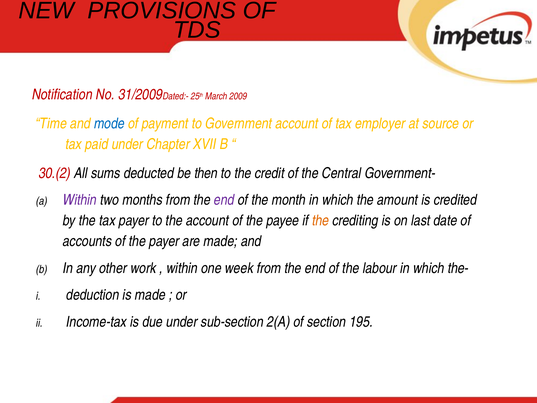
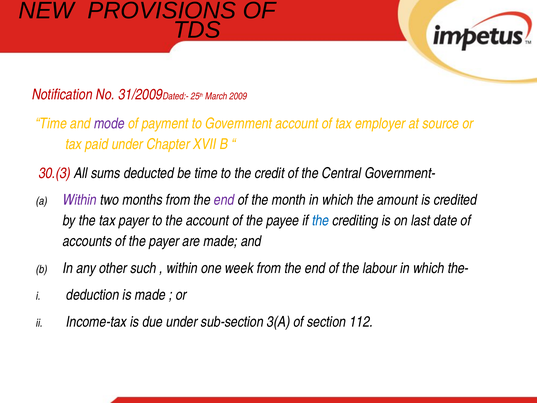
mode colour: blue -> purple
30.(2: 30.(2 -> 30.(3
be then: then -> time
the at (321, 221) colour: orange -> blue
work: work -> such
2(A: 2(A -> 3(A
195: 195 -> 112
